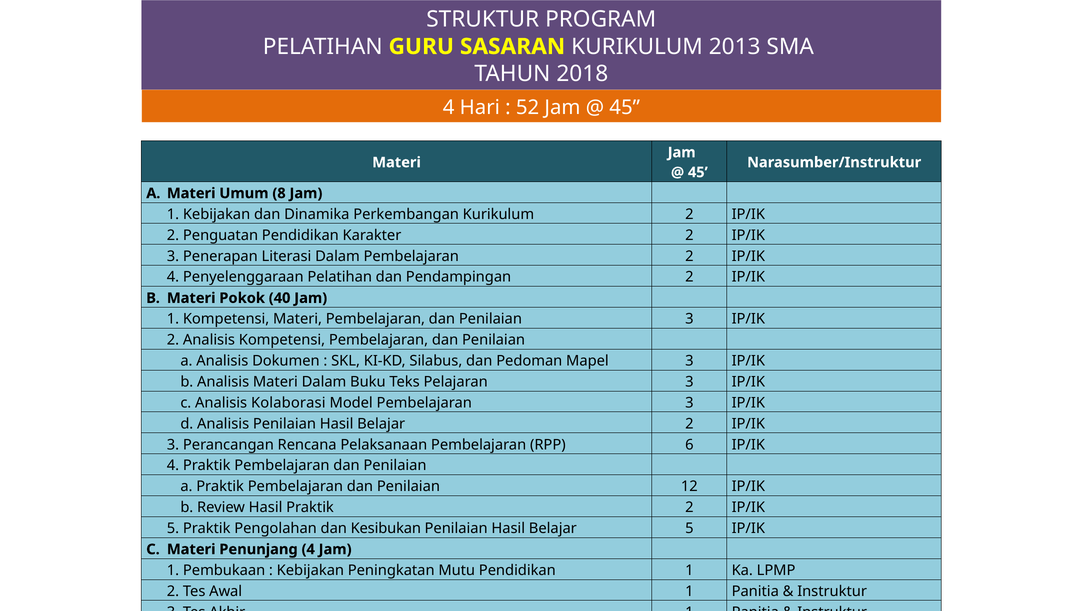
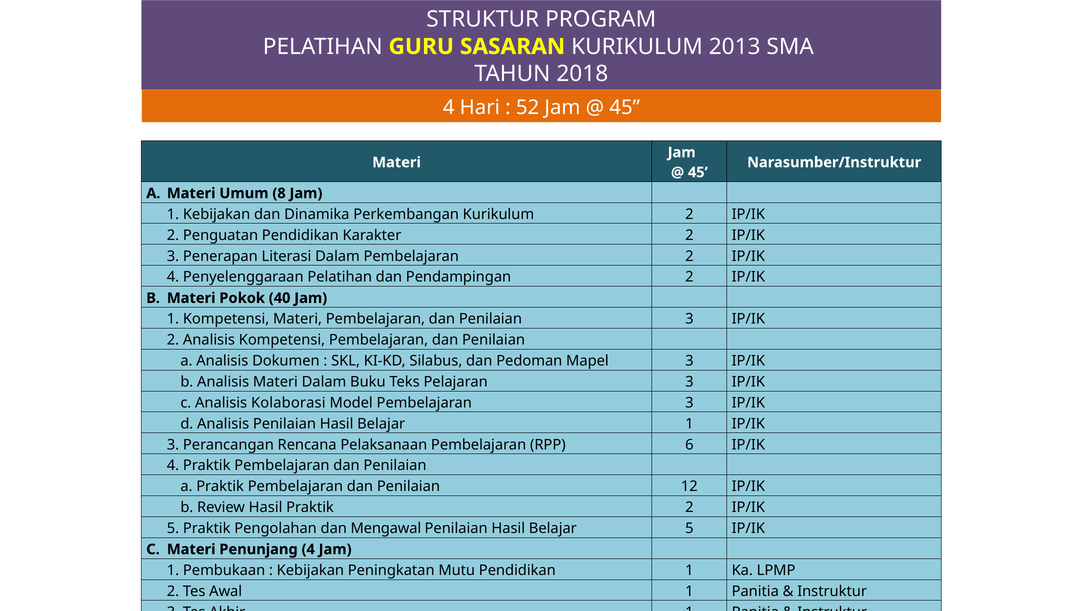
Belajar 2: 2 -> 1
Kesibukan: Kesibukan -> Mengawal
